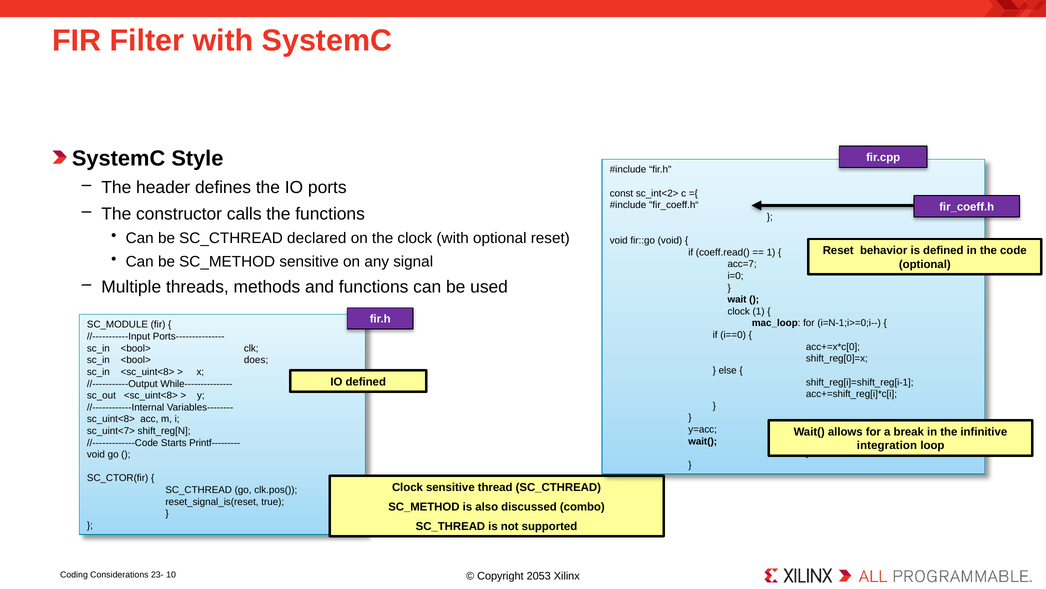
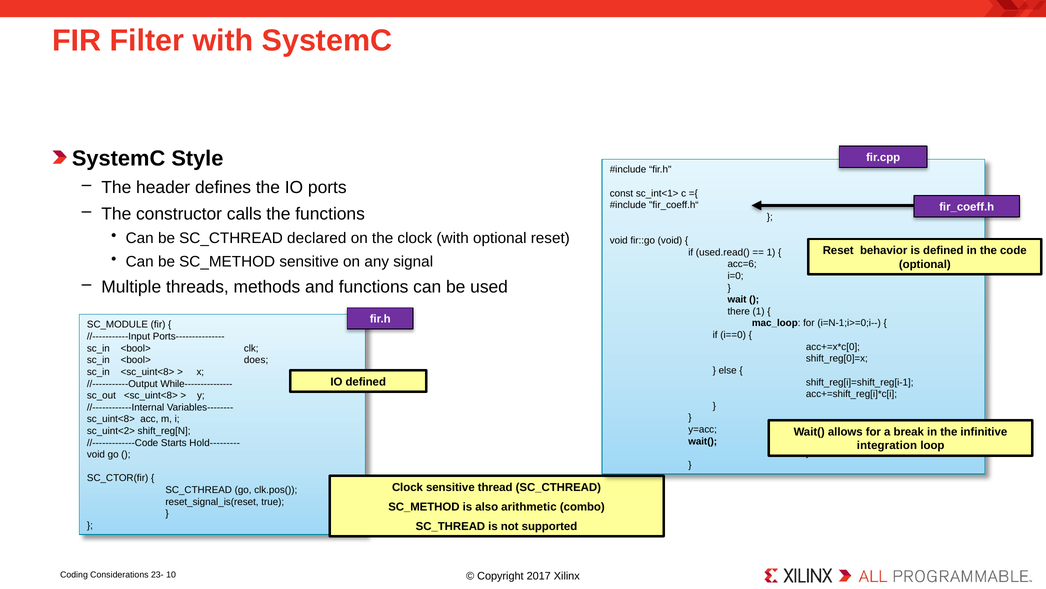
sc_int<2>: sc_int<2> -> sc_int<1>
coeff.read(: coeff.read( -> used.read(
acc=7: acc=7 -> acc=6
clock at (739, 311): clock -> there
sc_uint<7>: sc_uint<7> -> sc_uint<2>
Printf---------: Printf--------- -> Hold---------
discussed: discussed -> arithmetic
2053: 2053 -> 2017
